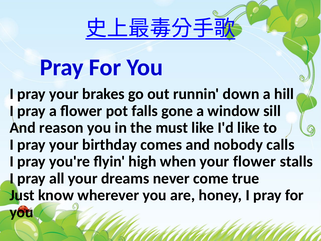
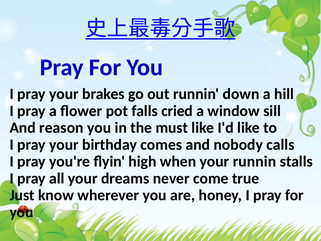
gone: gone -> cried
your flower: flower -> runnin
